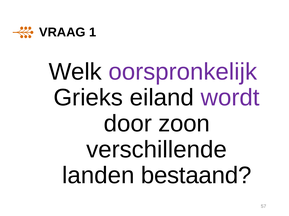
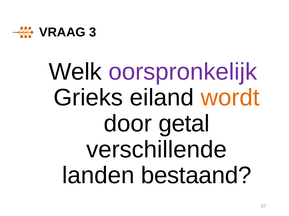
1: 1 -> 3
wordt colour: purple -> orange
zoon: zoon -> getal
